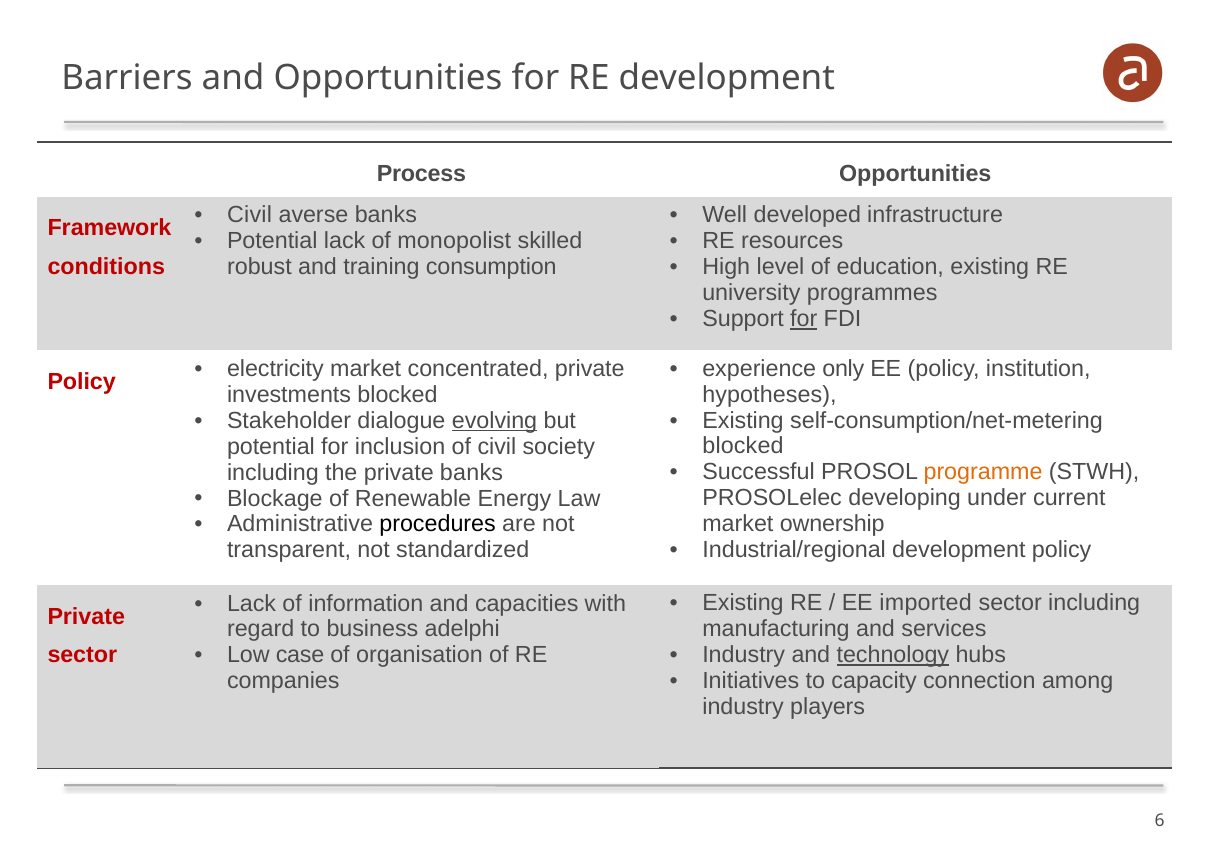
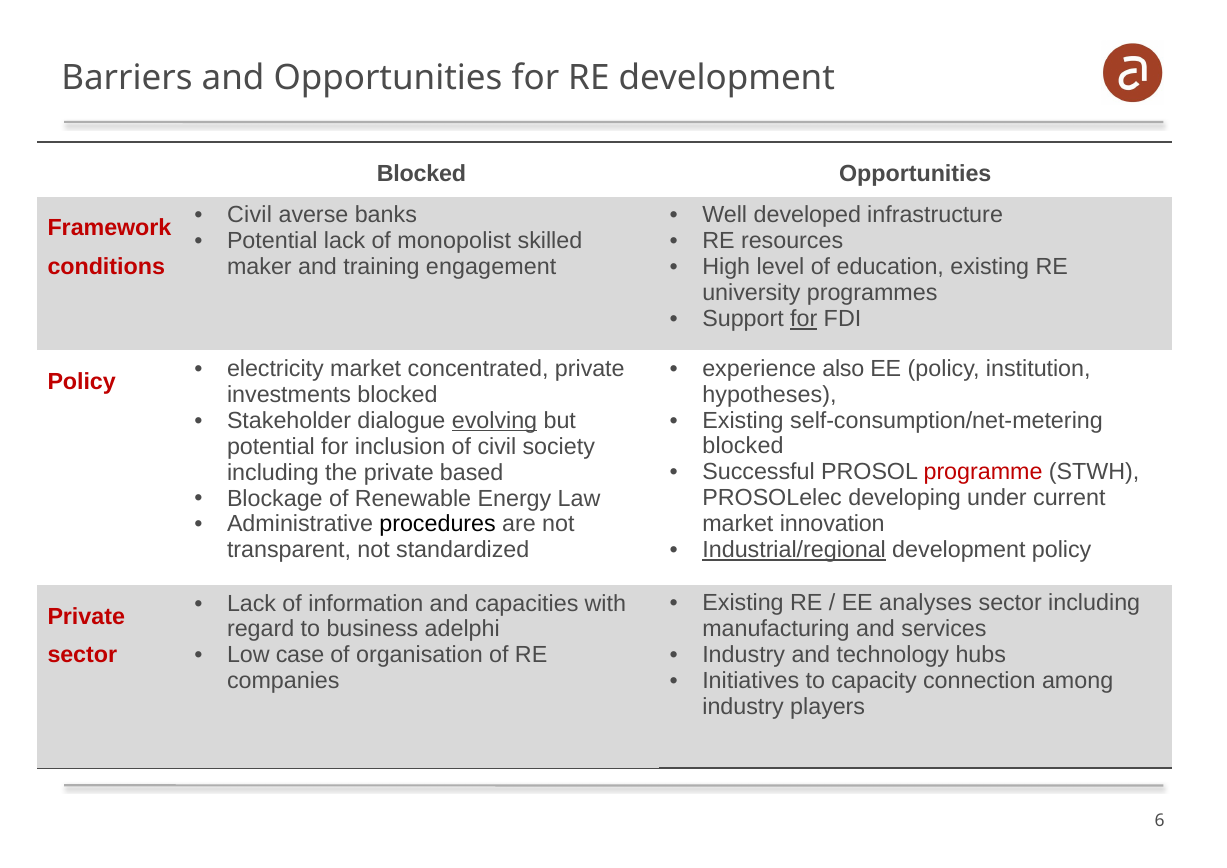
Process at (421, 173): Process -> Blocked
robust: robust -> maker
consumption: consumption -> engagement
only: only -> also
programme colour: orange -> red
private banks: banks -> based
ownership: ownership -> innovation
Industrial/regional underline: none -> present
imported: imported -> analyses
technology underline: present -> none
